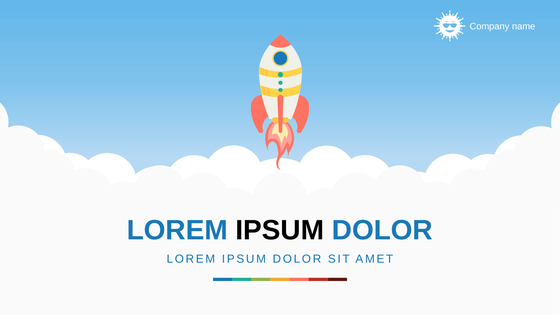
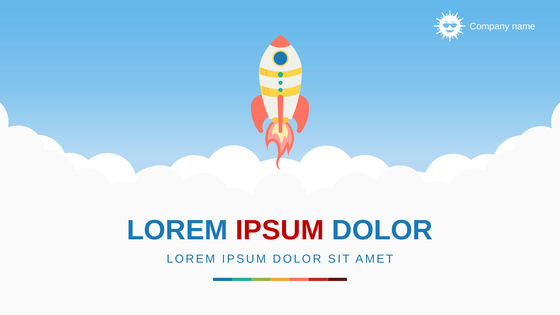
IPSUM at (280, 230) colour: black -> red
